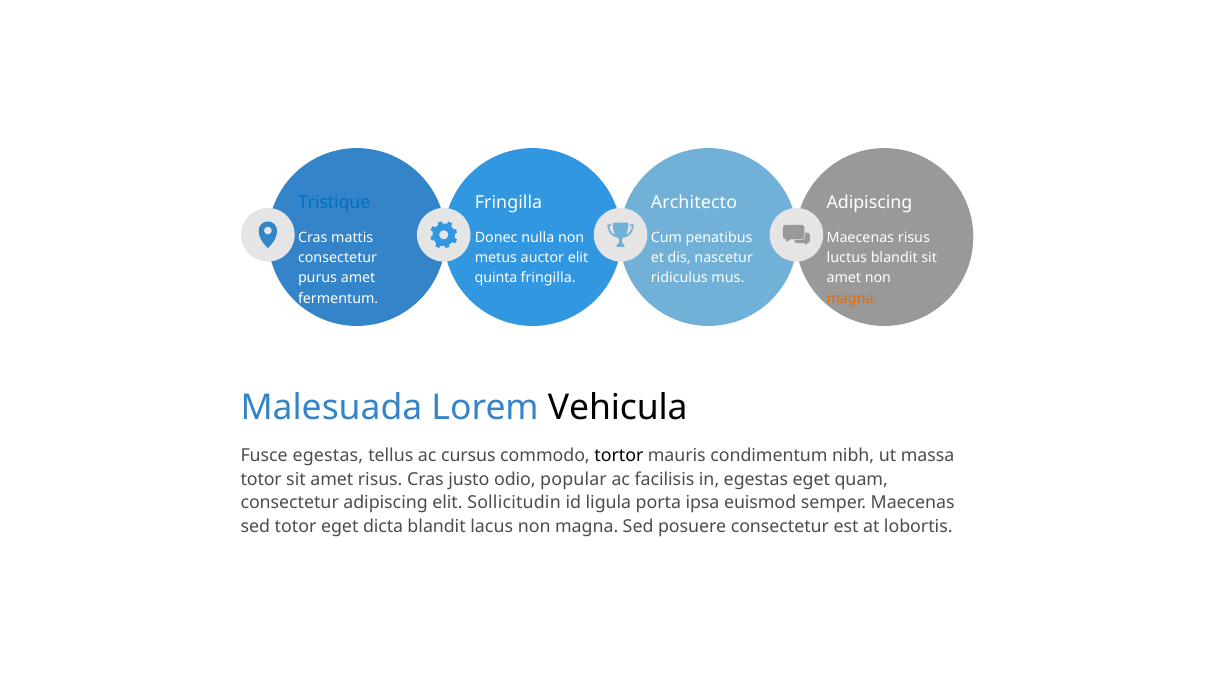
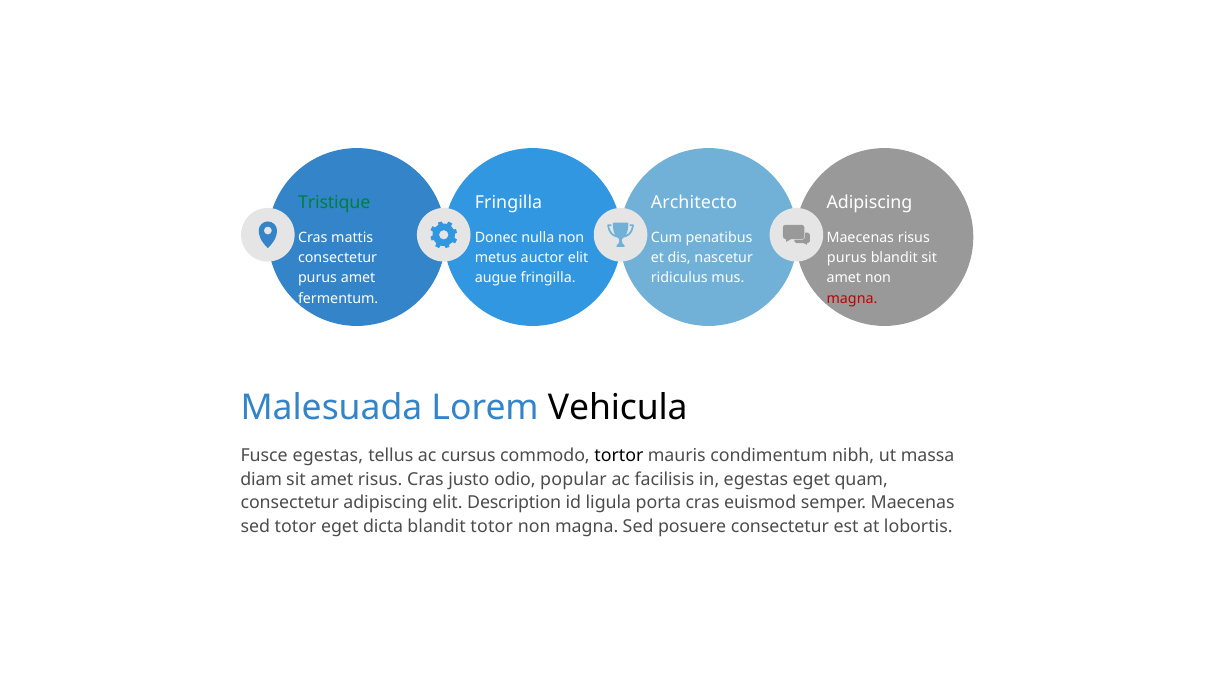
Tristique colour: blue -> green
luctus at (847, 258): luctus -> purus
quinta: quinta -> augue
magna at (852, 299) colour: orange -> red
totor at (261, 479): totor -> diam
Sollicitudin: Sollicitudin -> Description
porta ipsa: ipsa -> cras
blandit lacus: lacus -> totor
